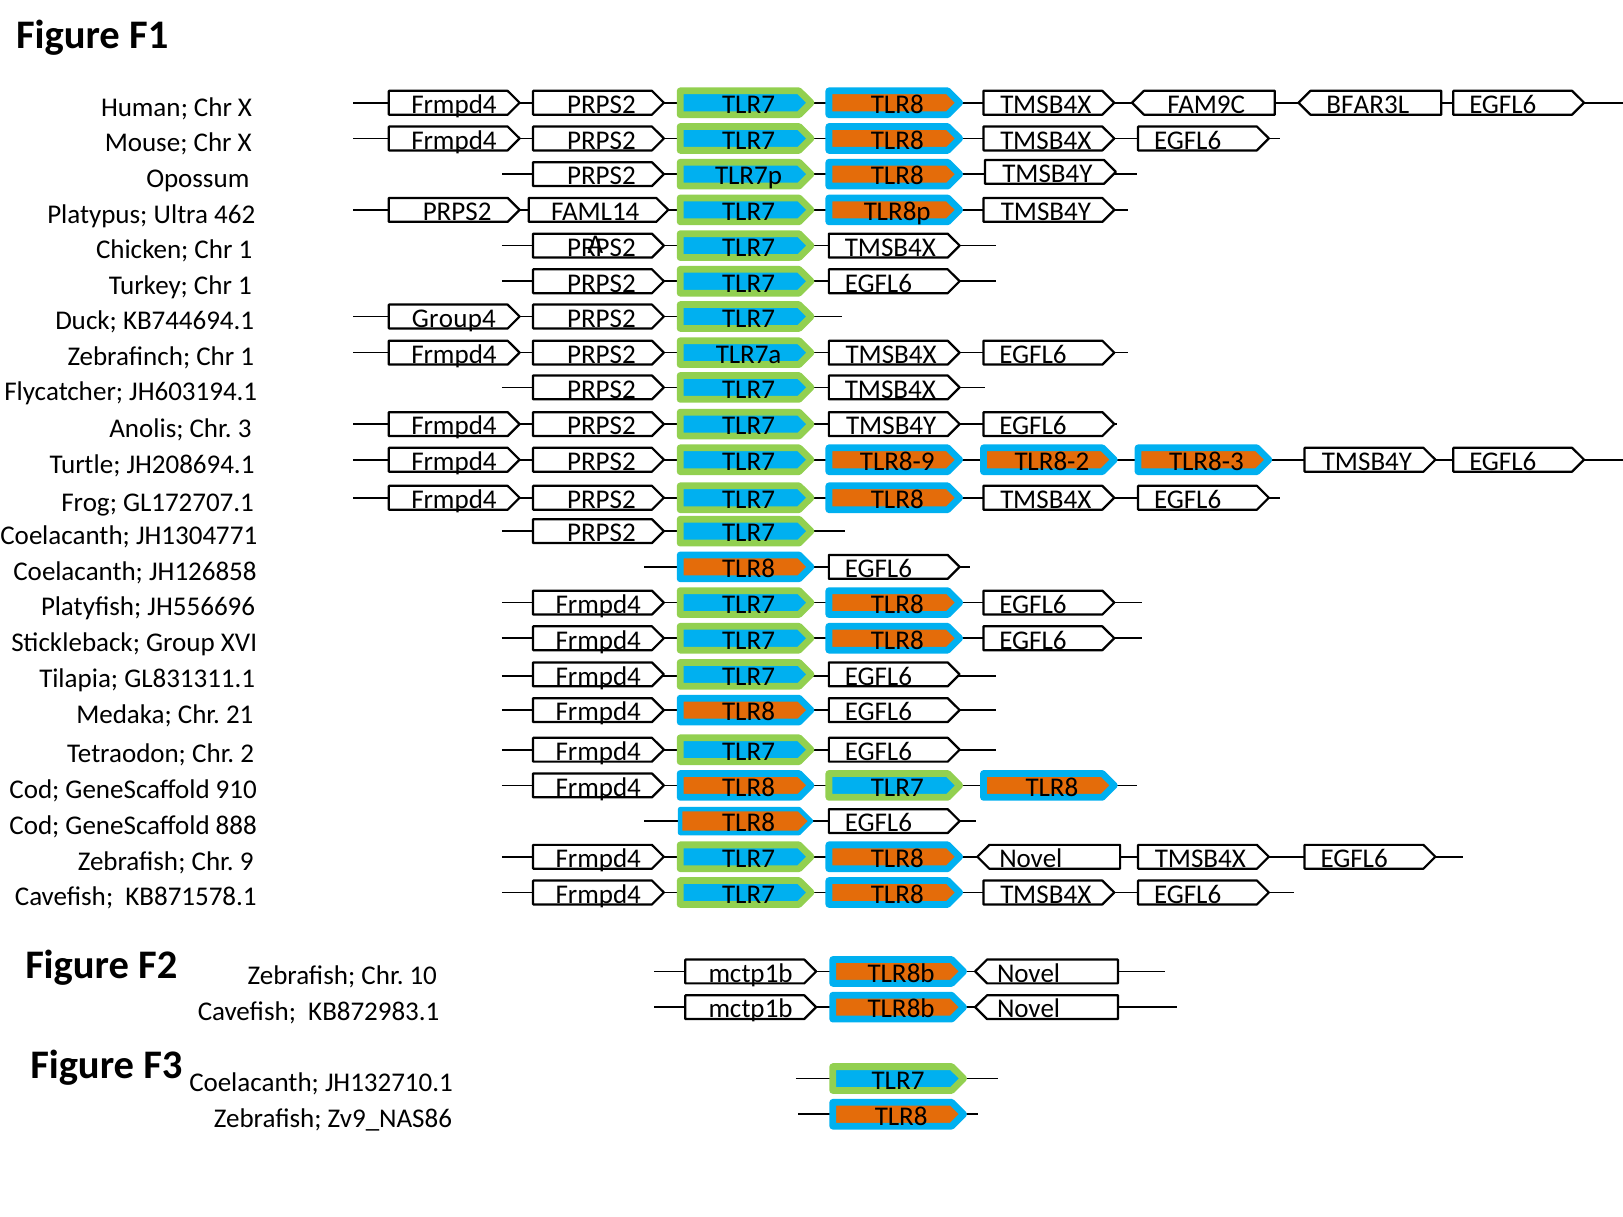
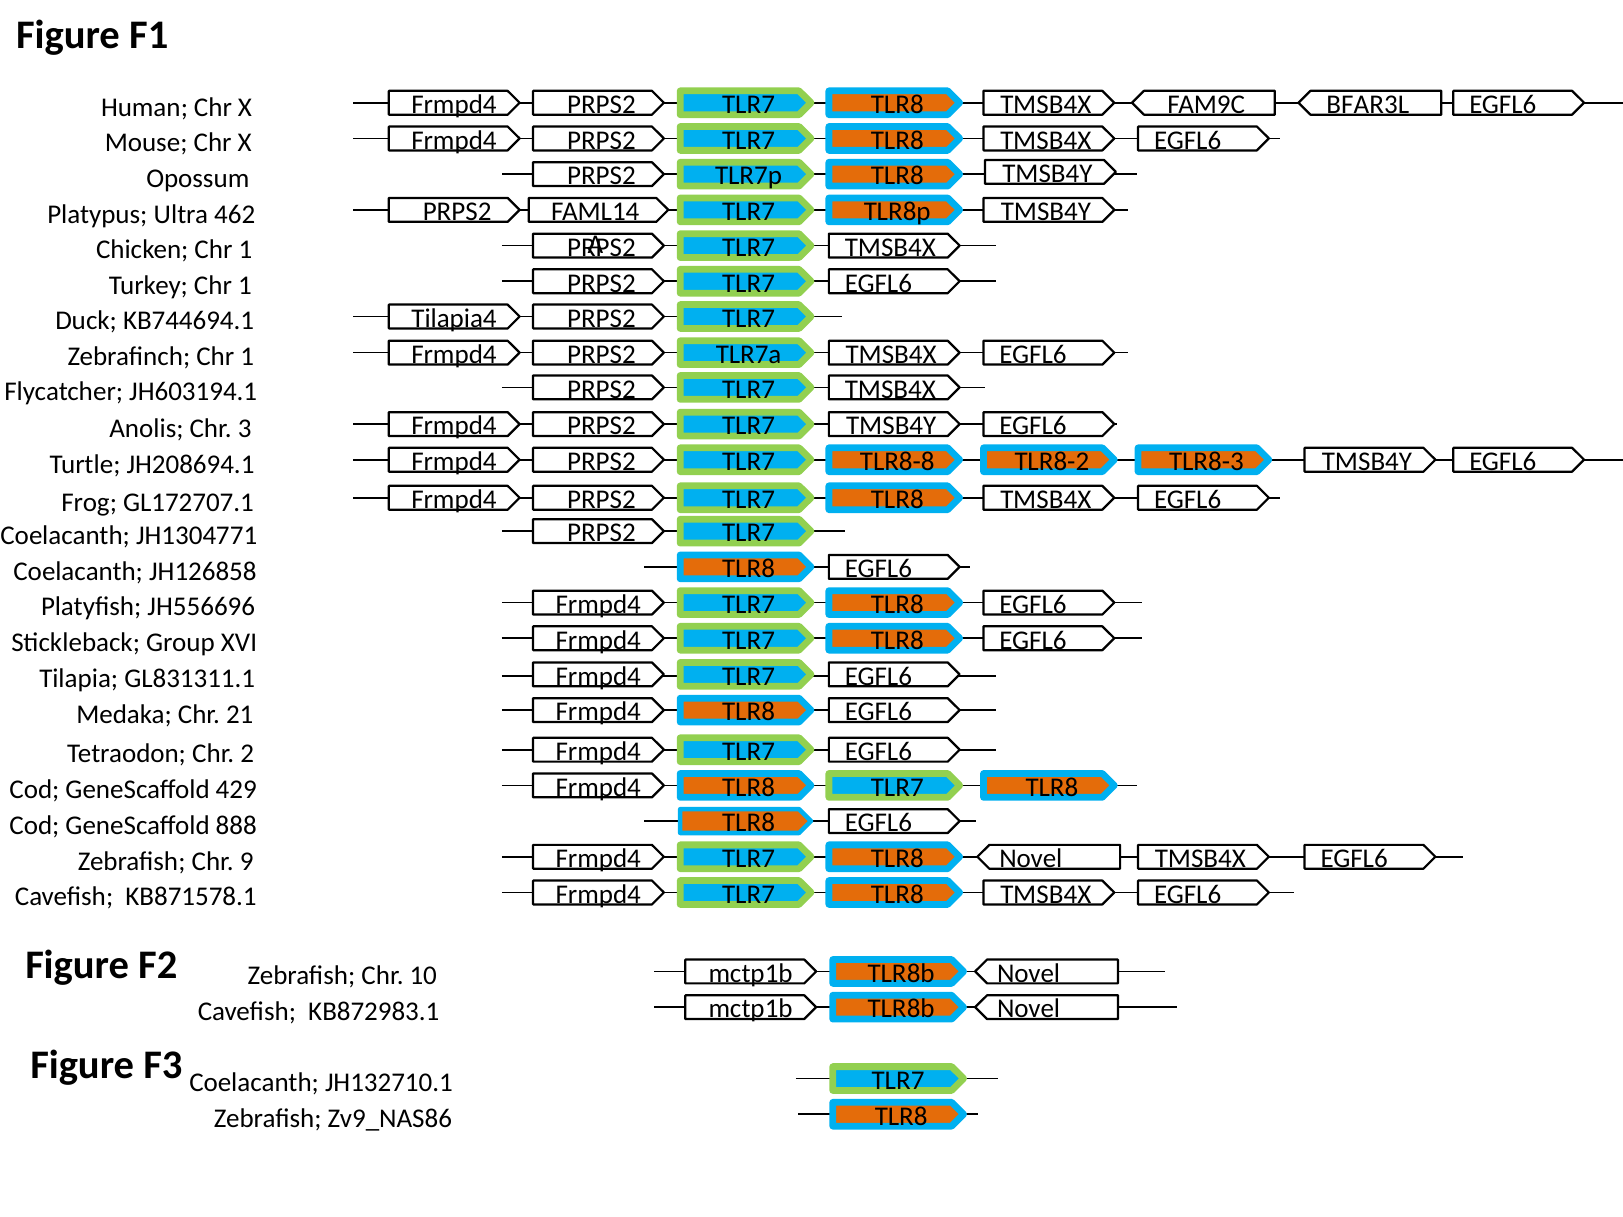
Group4: Group4 -> Tilapia4
TLR8-9: TLR8-9 -> TLR8-8
910: 910 -> 429
